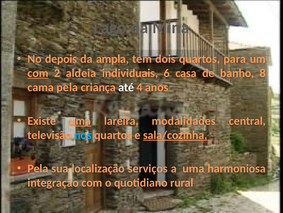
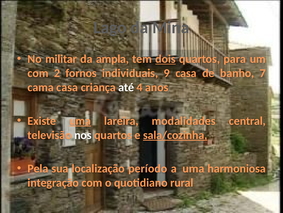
depois: depois -> militar
dois underline: none -> present
com at (38, 73) underline: present -> none
aldeia: aldeia -> fornos
6: 6 -> 9
8: 8 -> 7
cama pela: pela -> casa
nos colour: light blue -> white
serviços: serviços -> período
